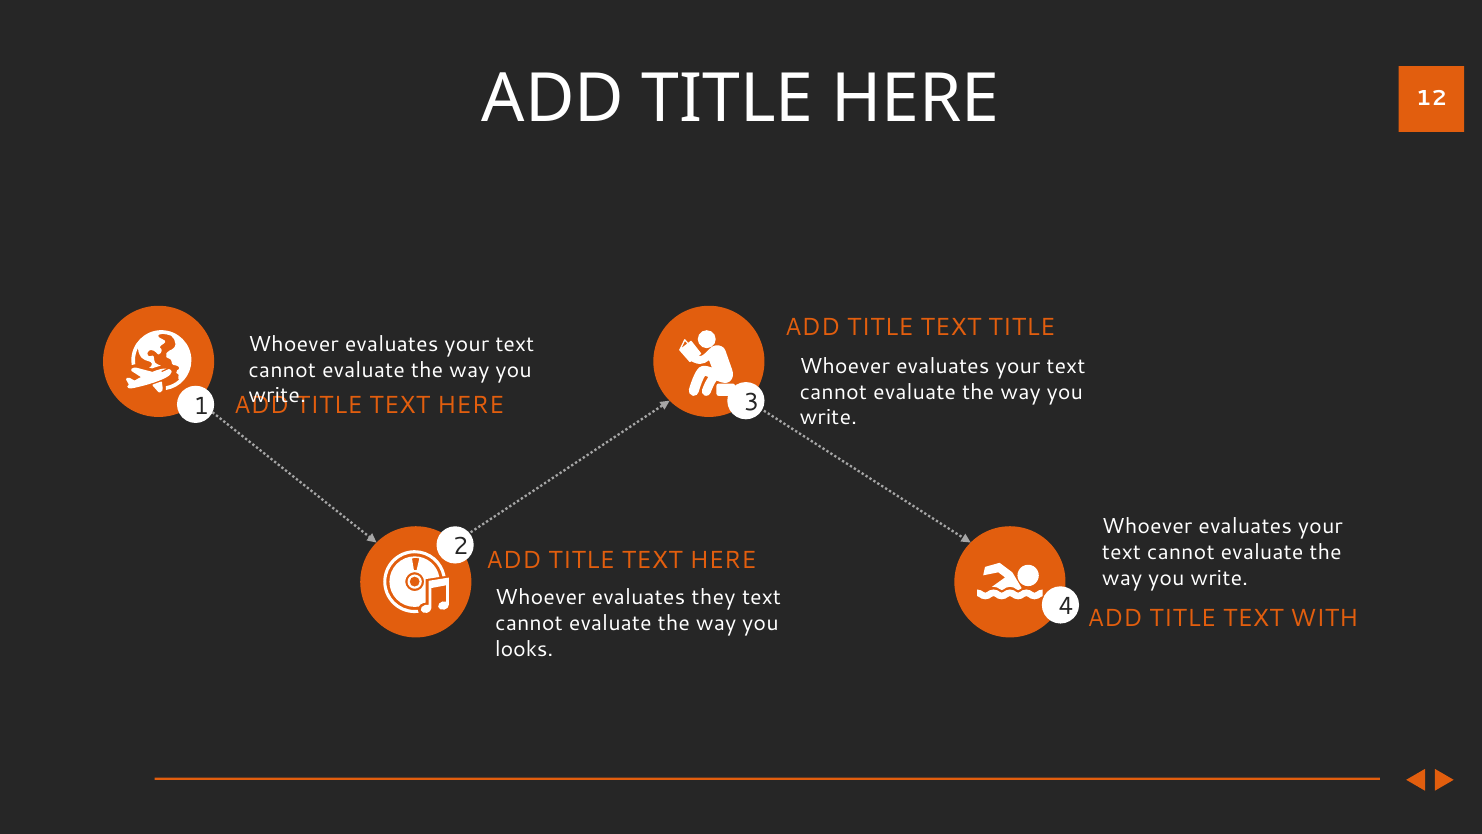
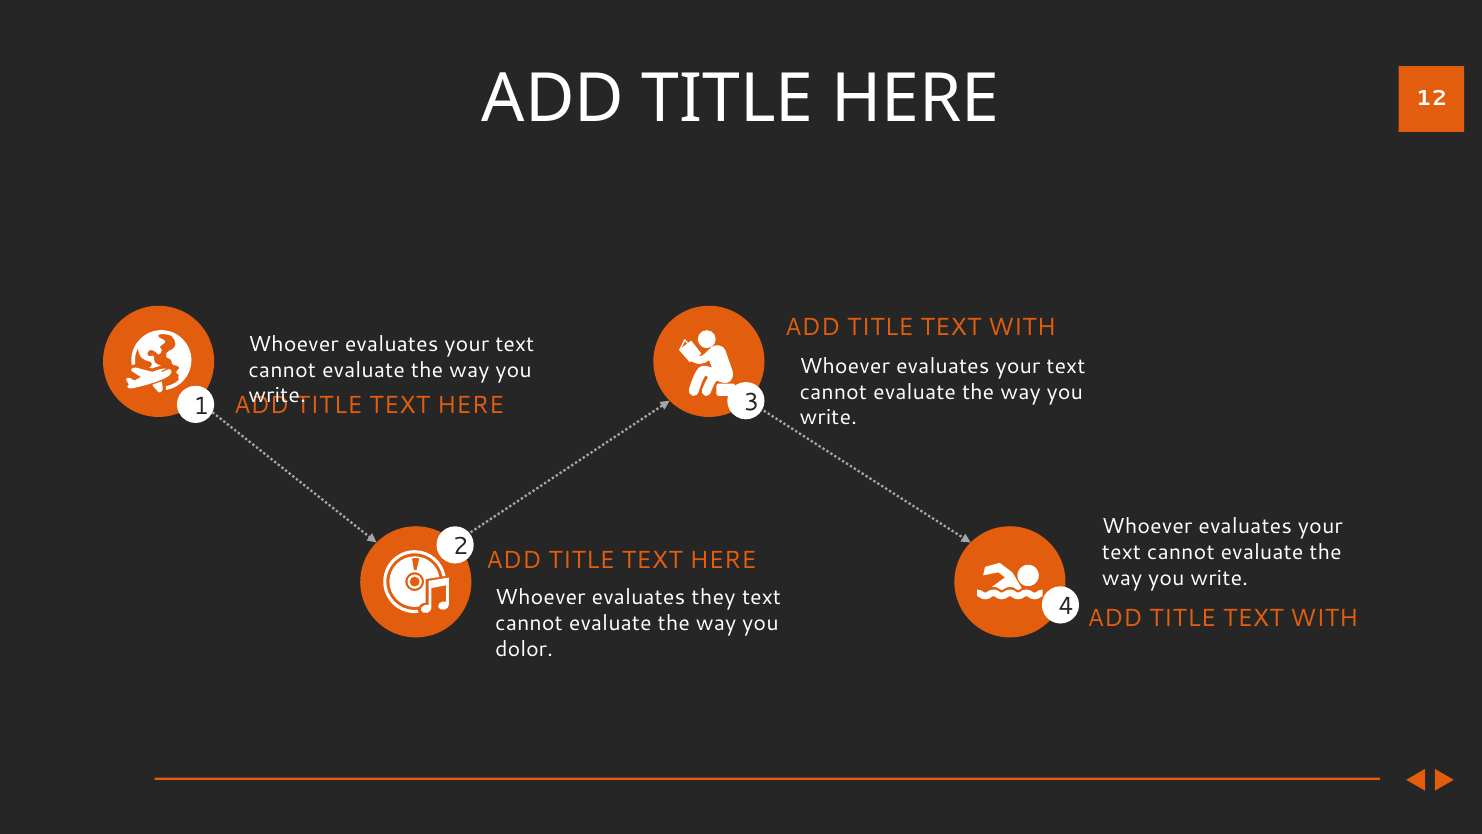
TITLE at (1022, 328): TITLE -> WITH
looks: looks -> dolor
